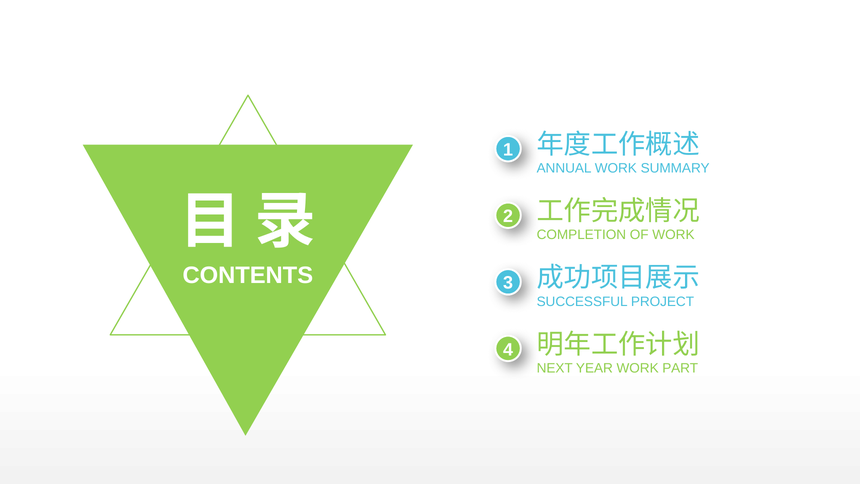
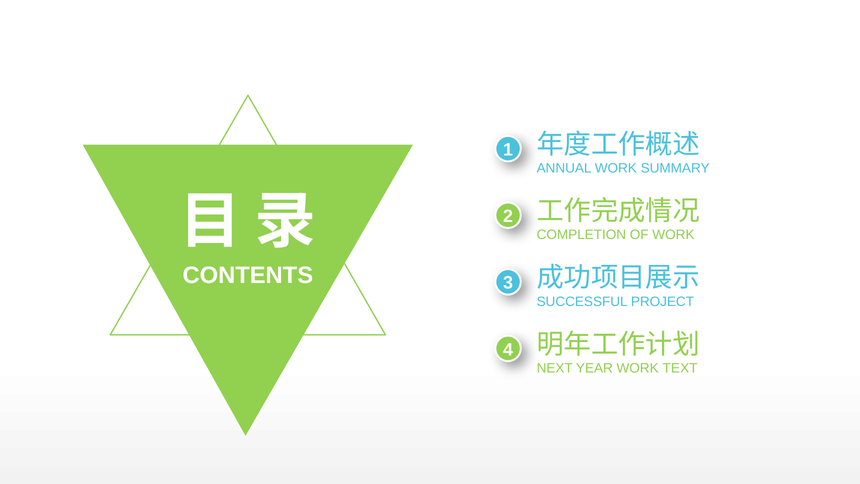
PART: PART -> TEXT
